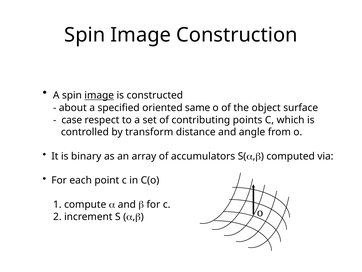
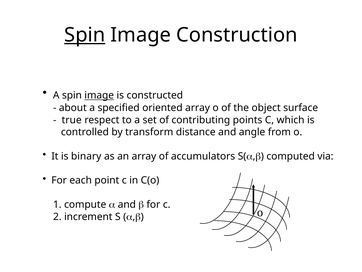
Spin at (85, 35) underline: none -> present
oriented same: same -> array
case: case -> true
